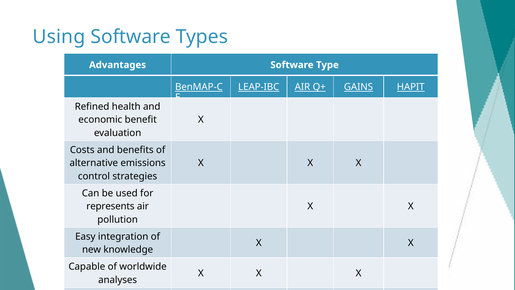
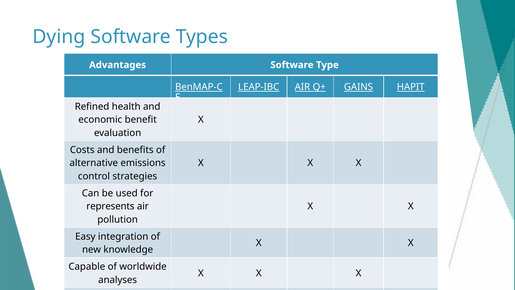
Using: Using -> Dying
